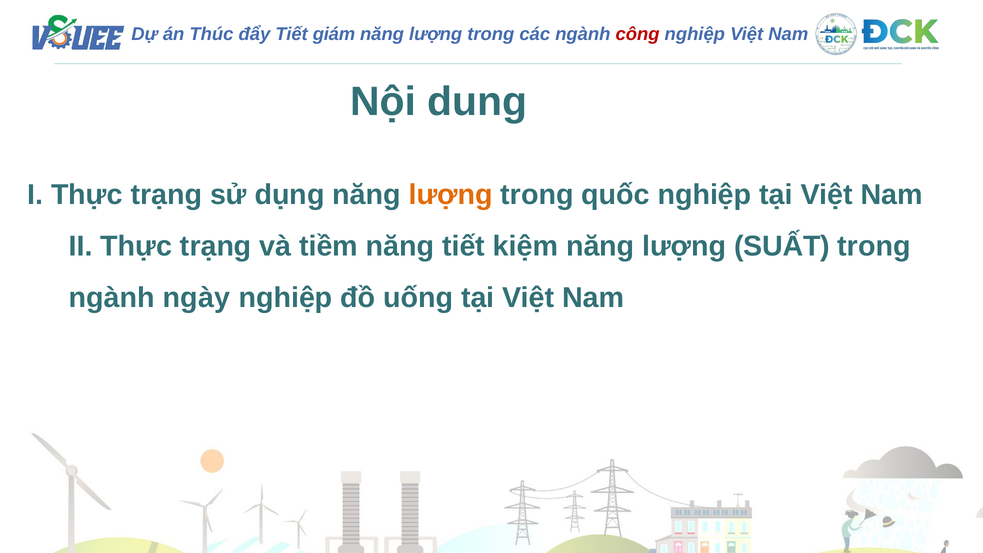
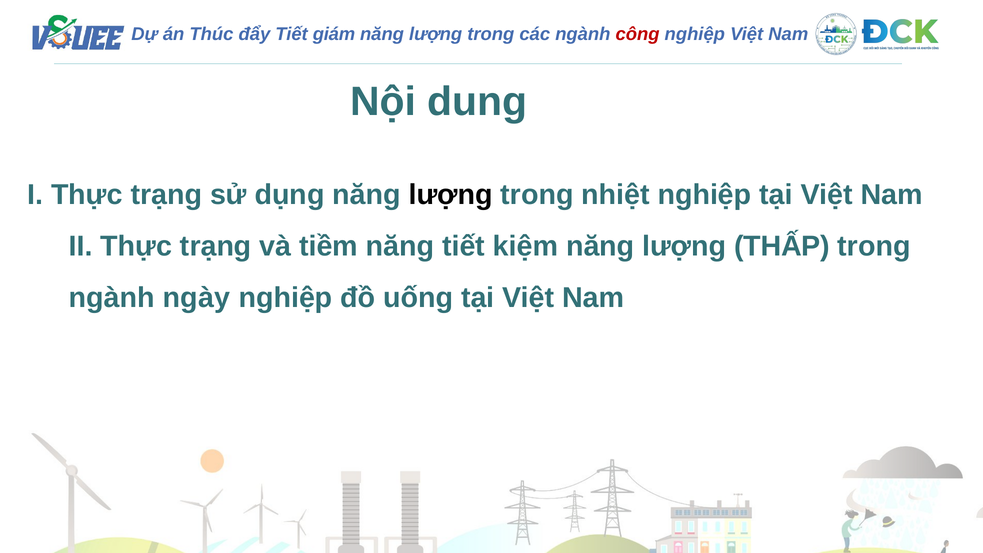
lượng at (451, 195) colour: orange -> black
quốc: quốc -> nhiệt
SUẤT: SUẤT -> THẤP
